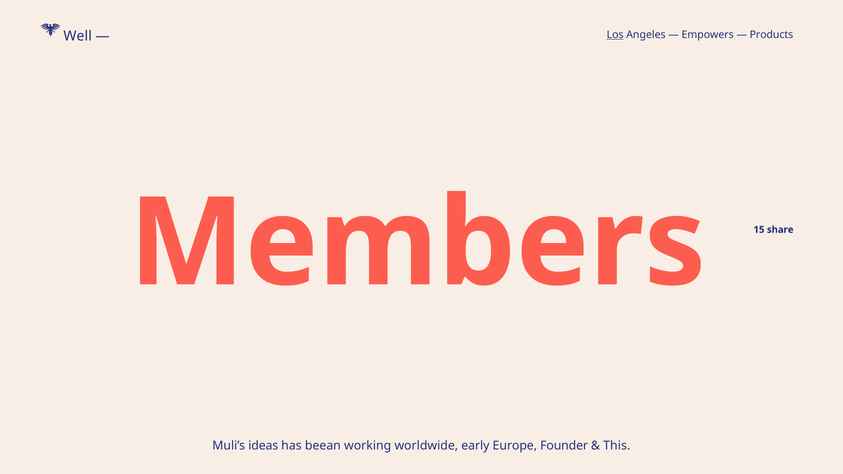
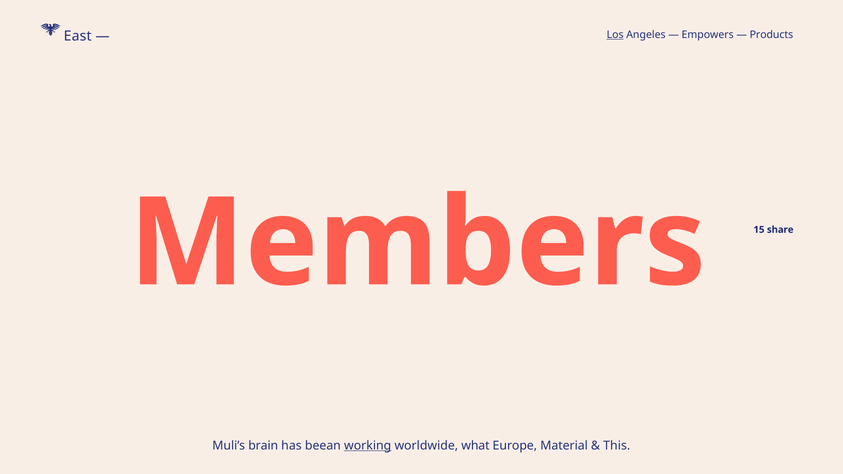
Well: Well -> East
ideas: ideas -> brain
working underline: none -> present
early: early -> what
Founder: Founder -> Material
